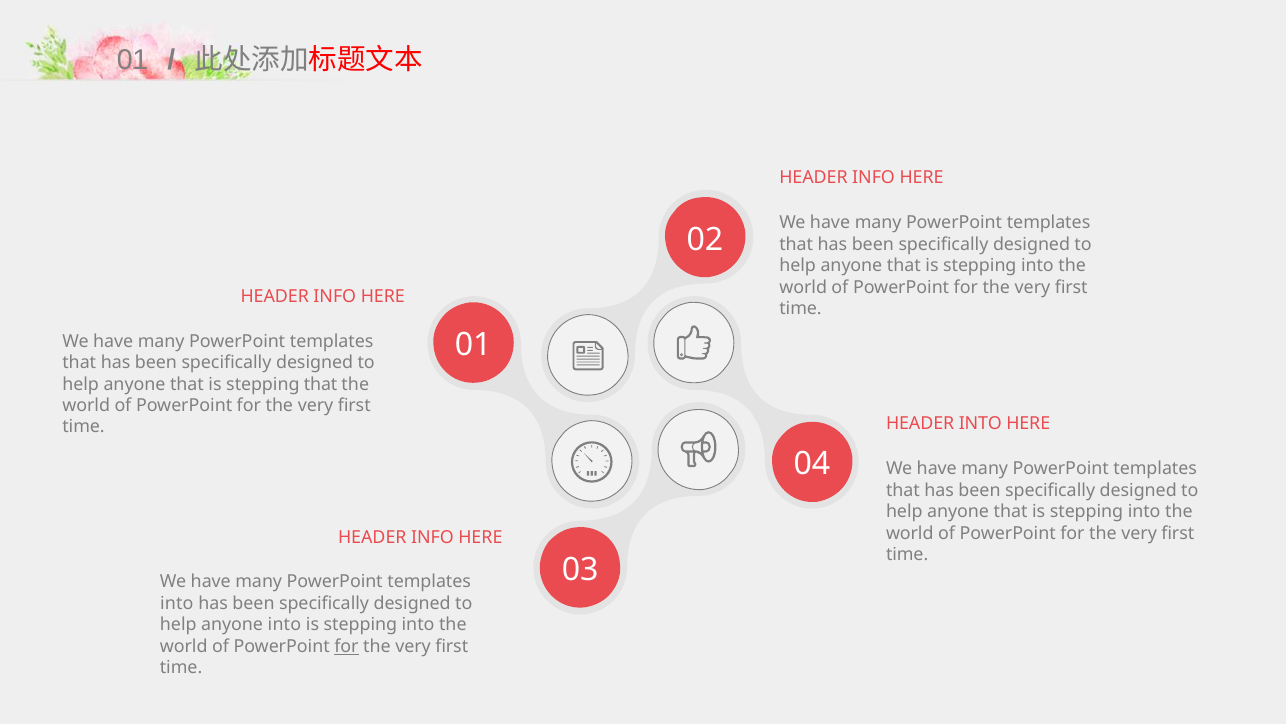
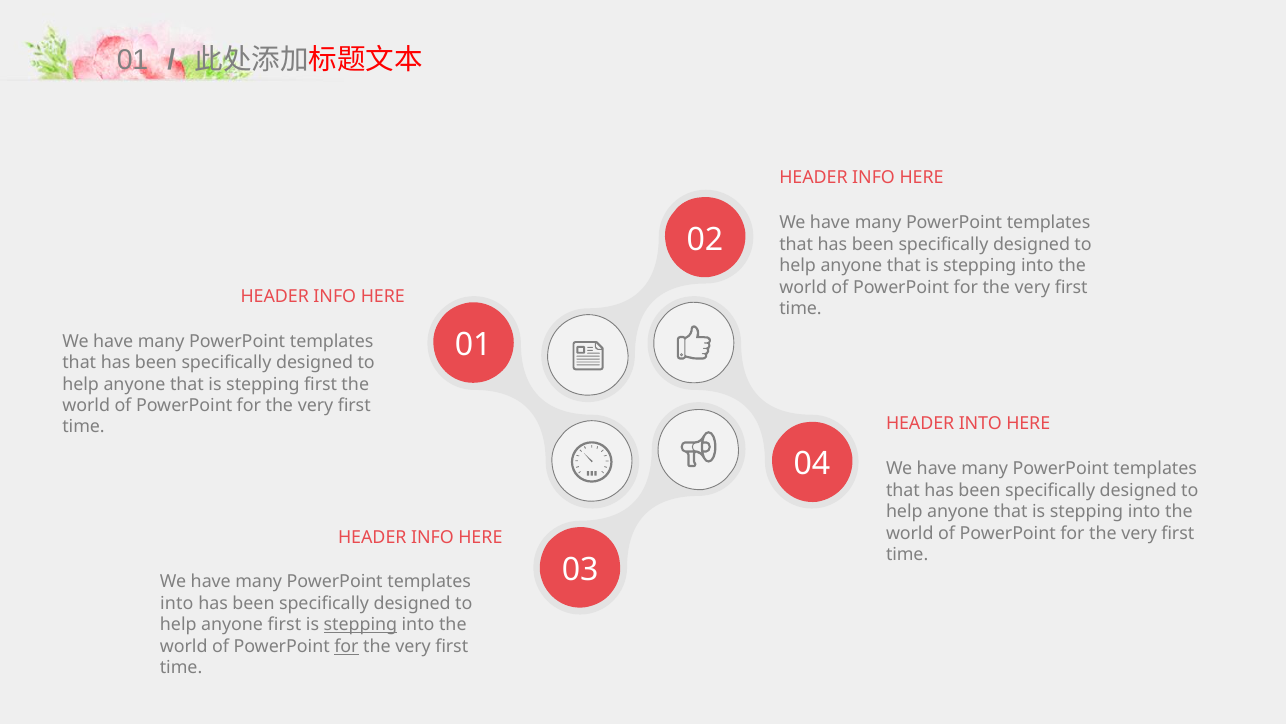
stepping that: that -> first
anyone into: into -> first
stepping at (360, 625) underline: none -> present
